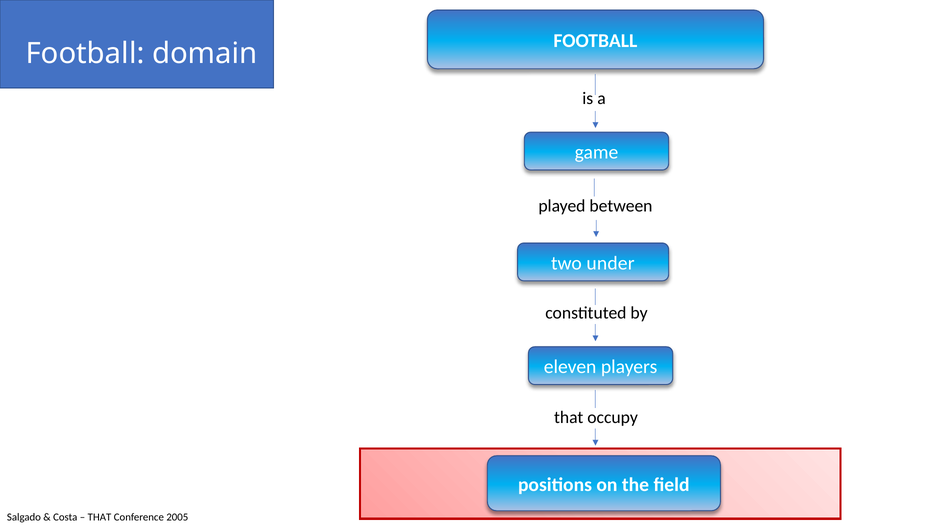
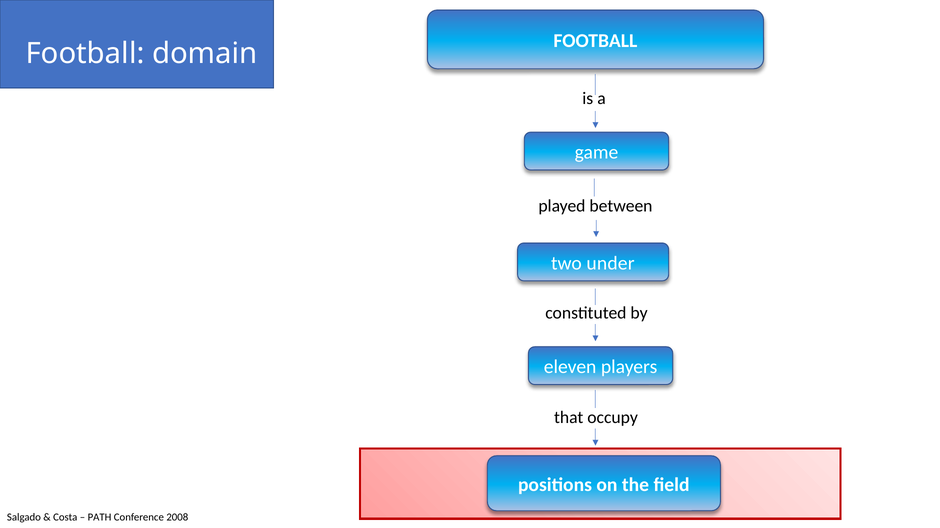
THAT at (100, 518): THAT -> PATH
2005: 2005 -> 2008
